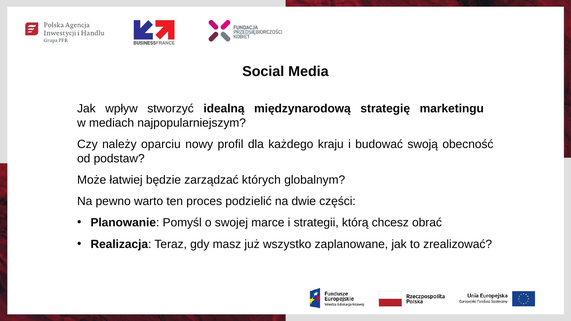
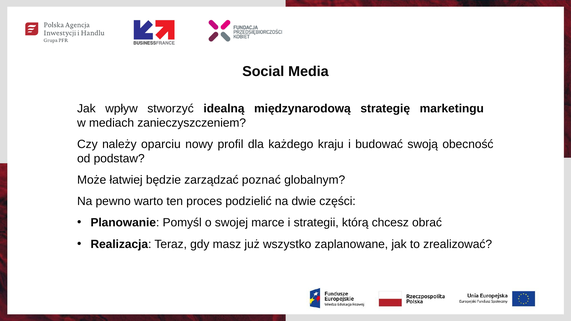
najpopularniejszym: najpopularniejszym -> zanieczyszczeniem
których: których -> poznać
